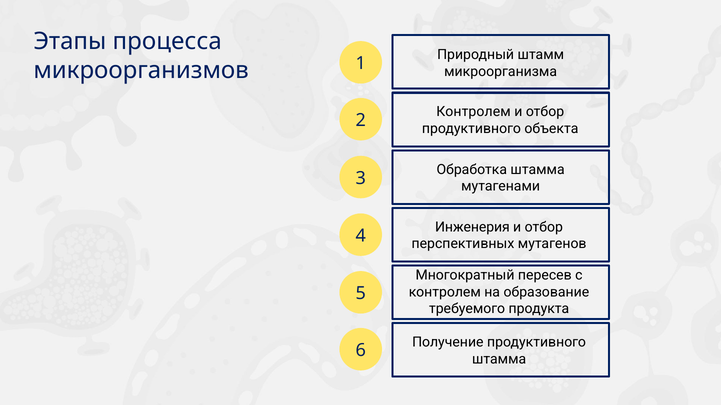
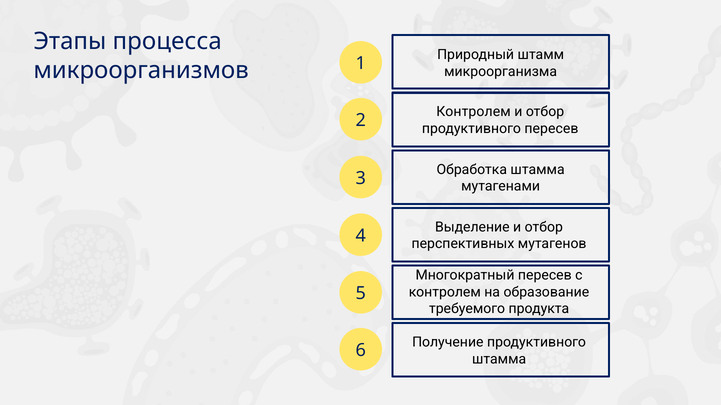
продуктивного объекта: объекта -> пересев
Инженерия: Инженерия -> Выделение
